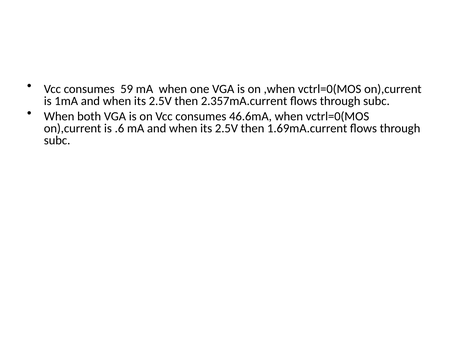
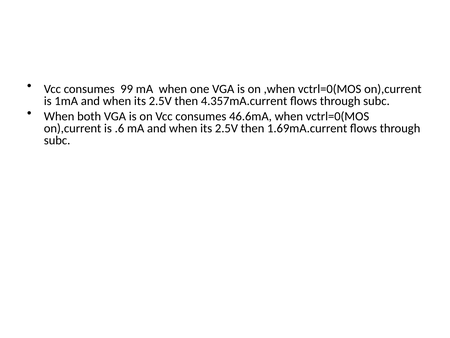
59: 59 -> 99
2.357mA.current: 2.357mA.current -> 4.357mA.current
